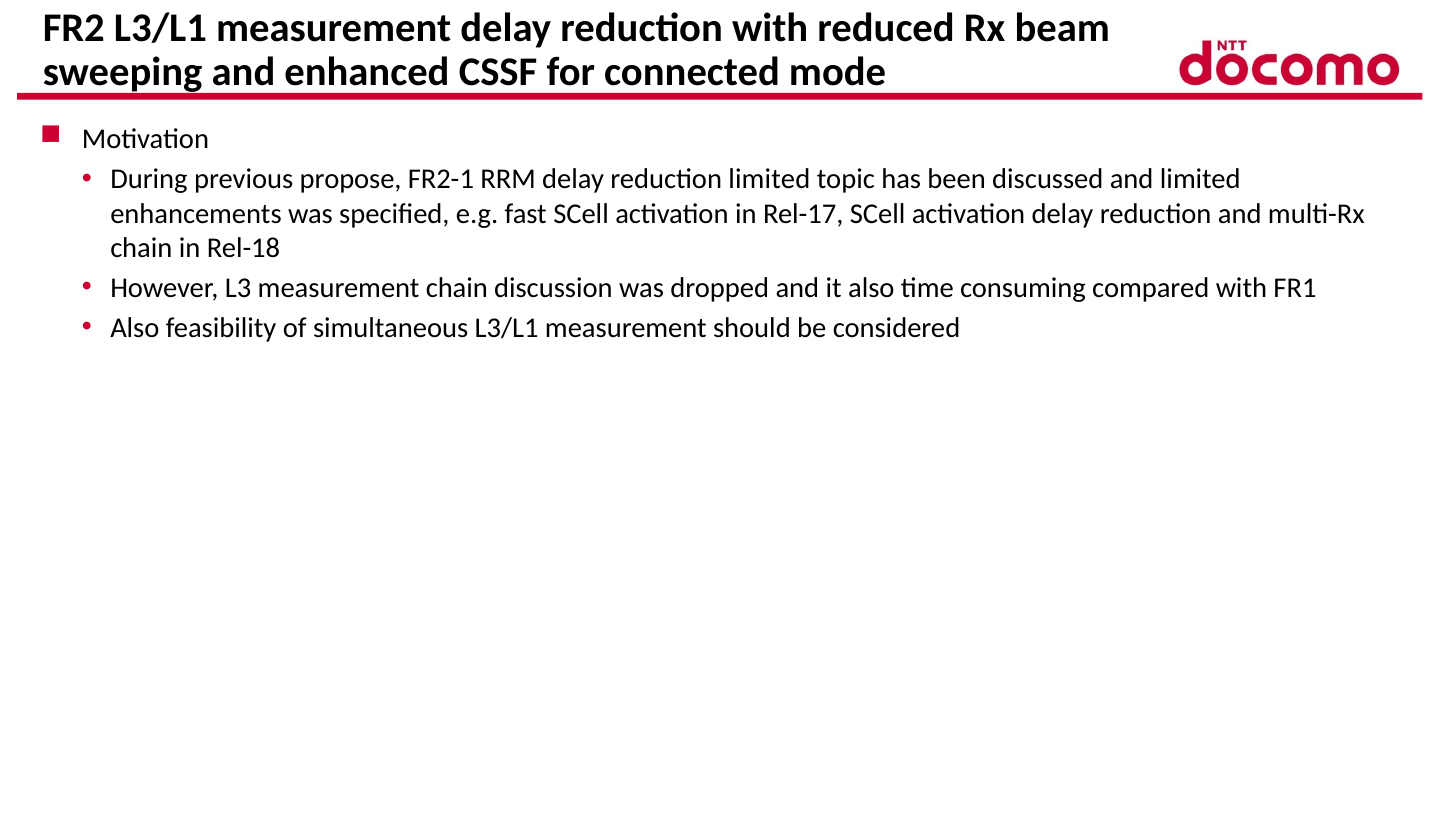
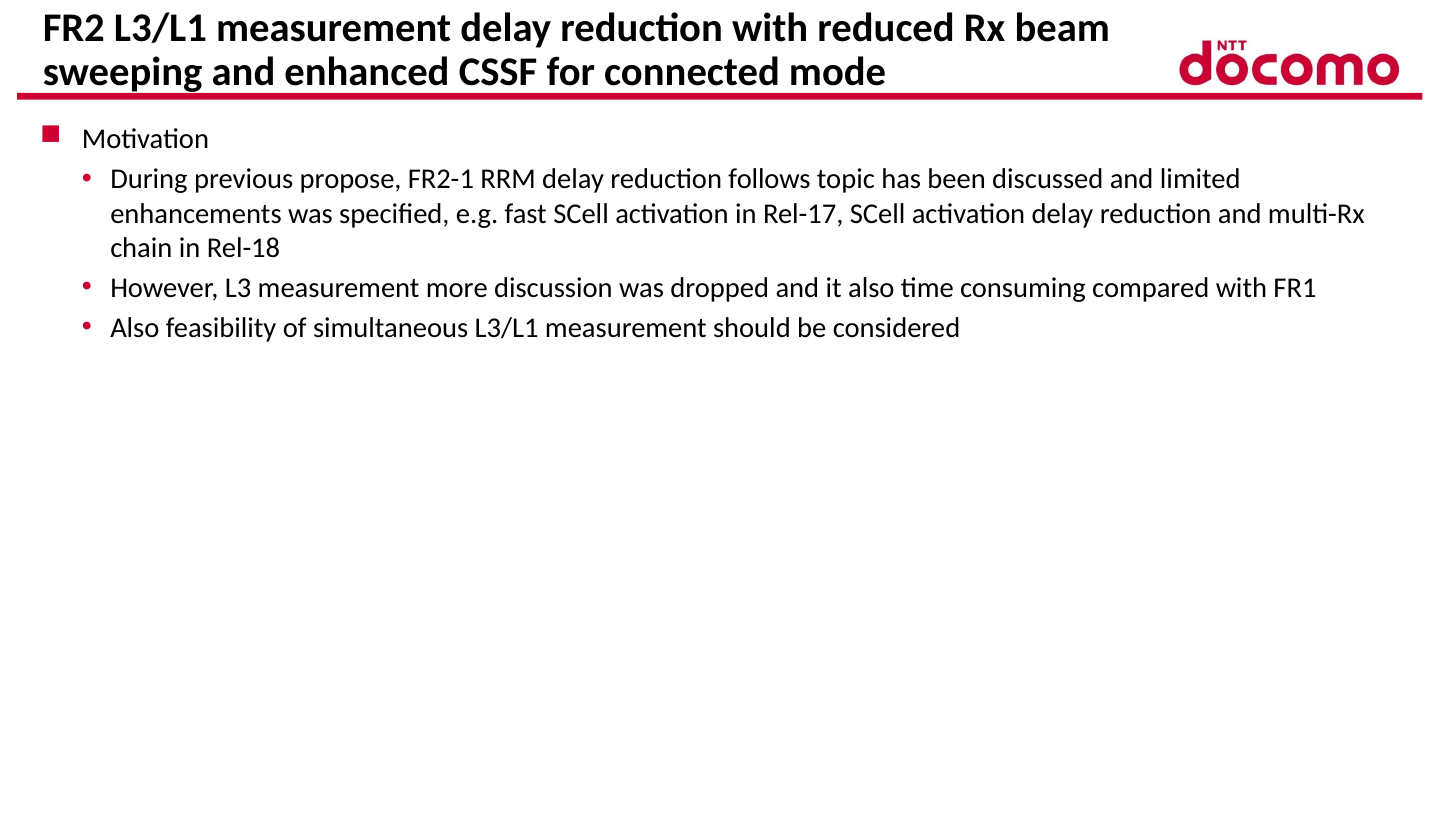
reduction limited: limited -> follows
measurement chain: chain -> more
